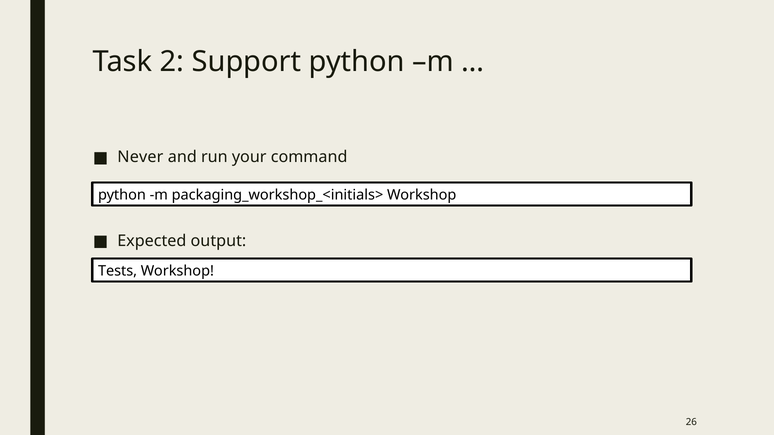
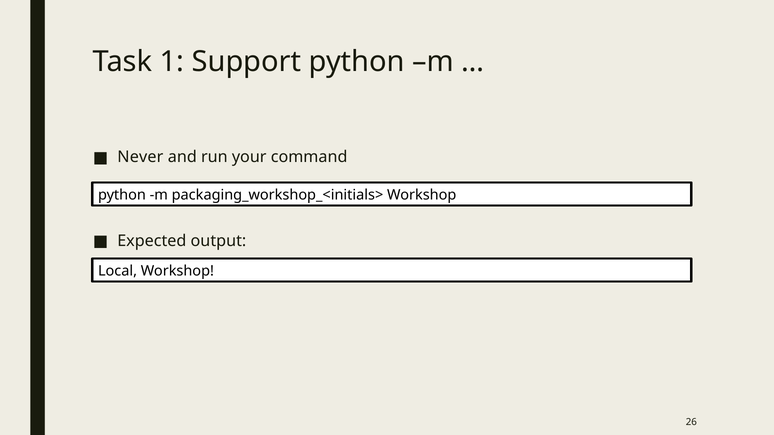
2: 2 -> 1
Tests: Tests -> Local
